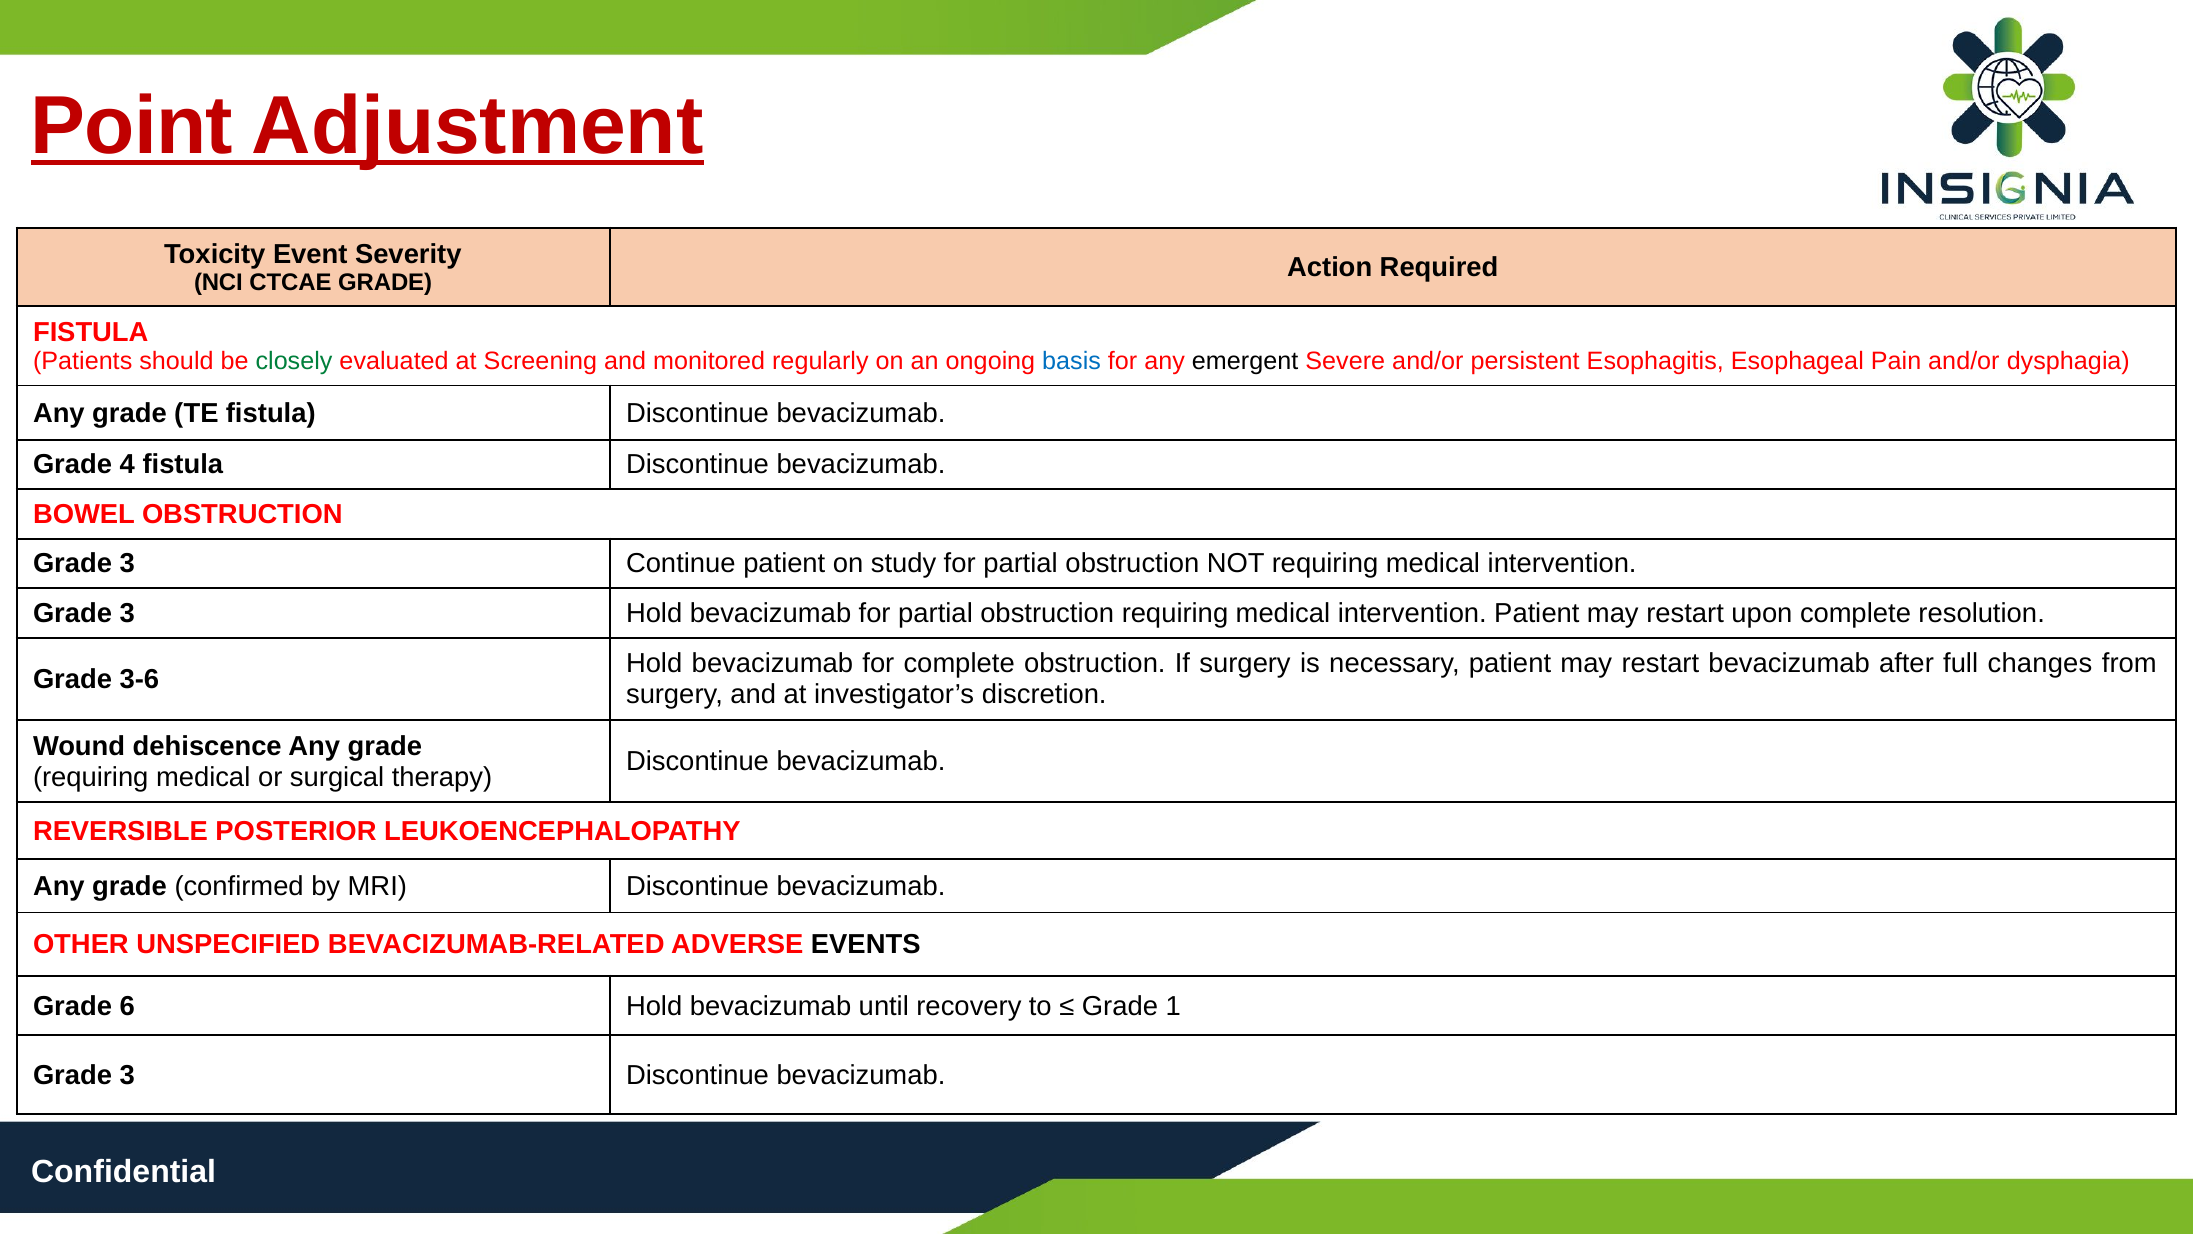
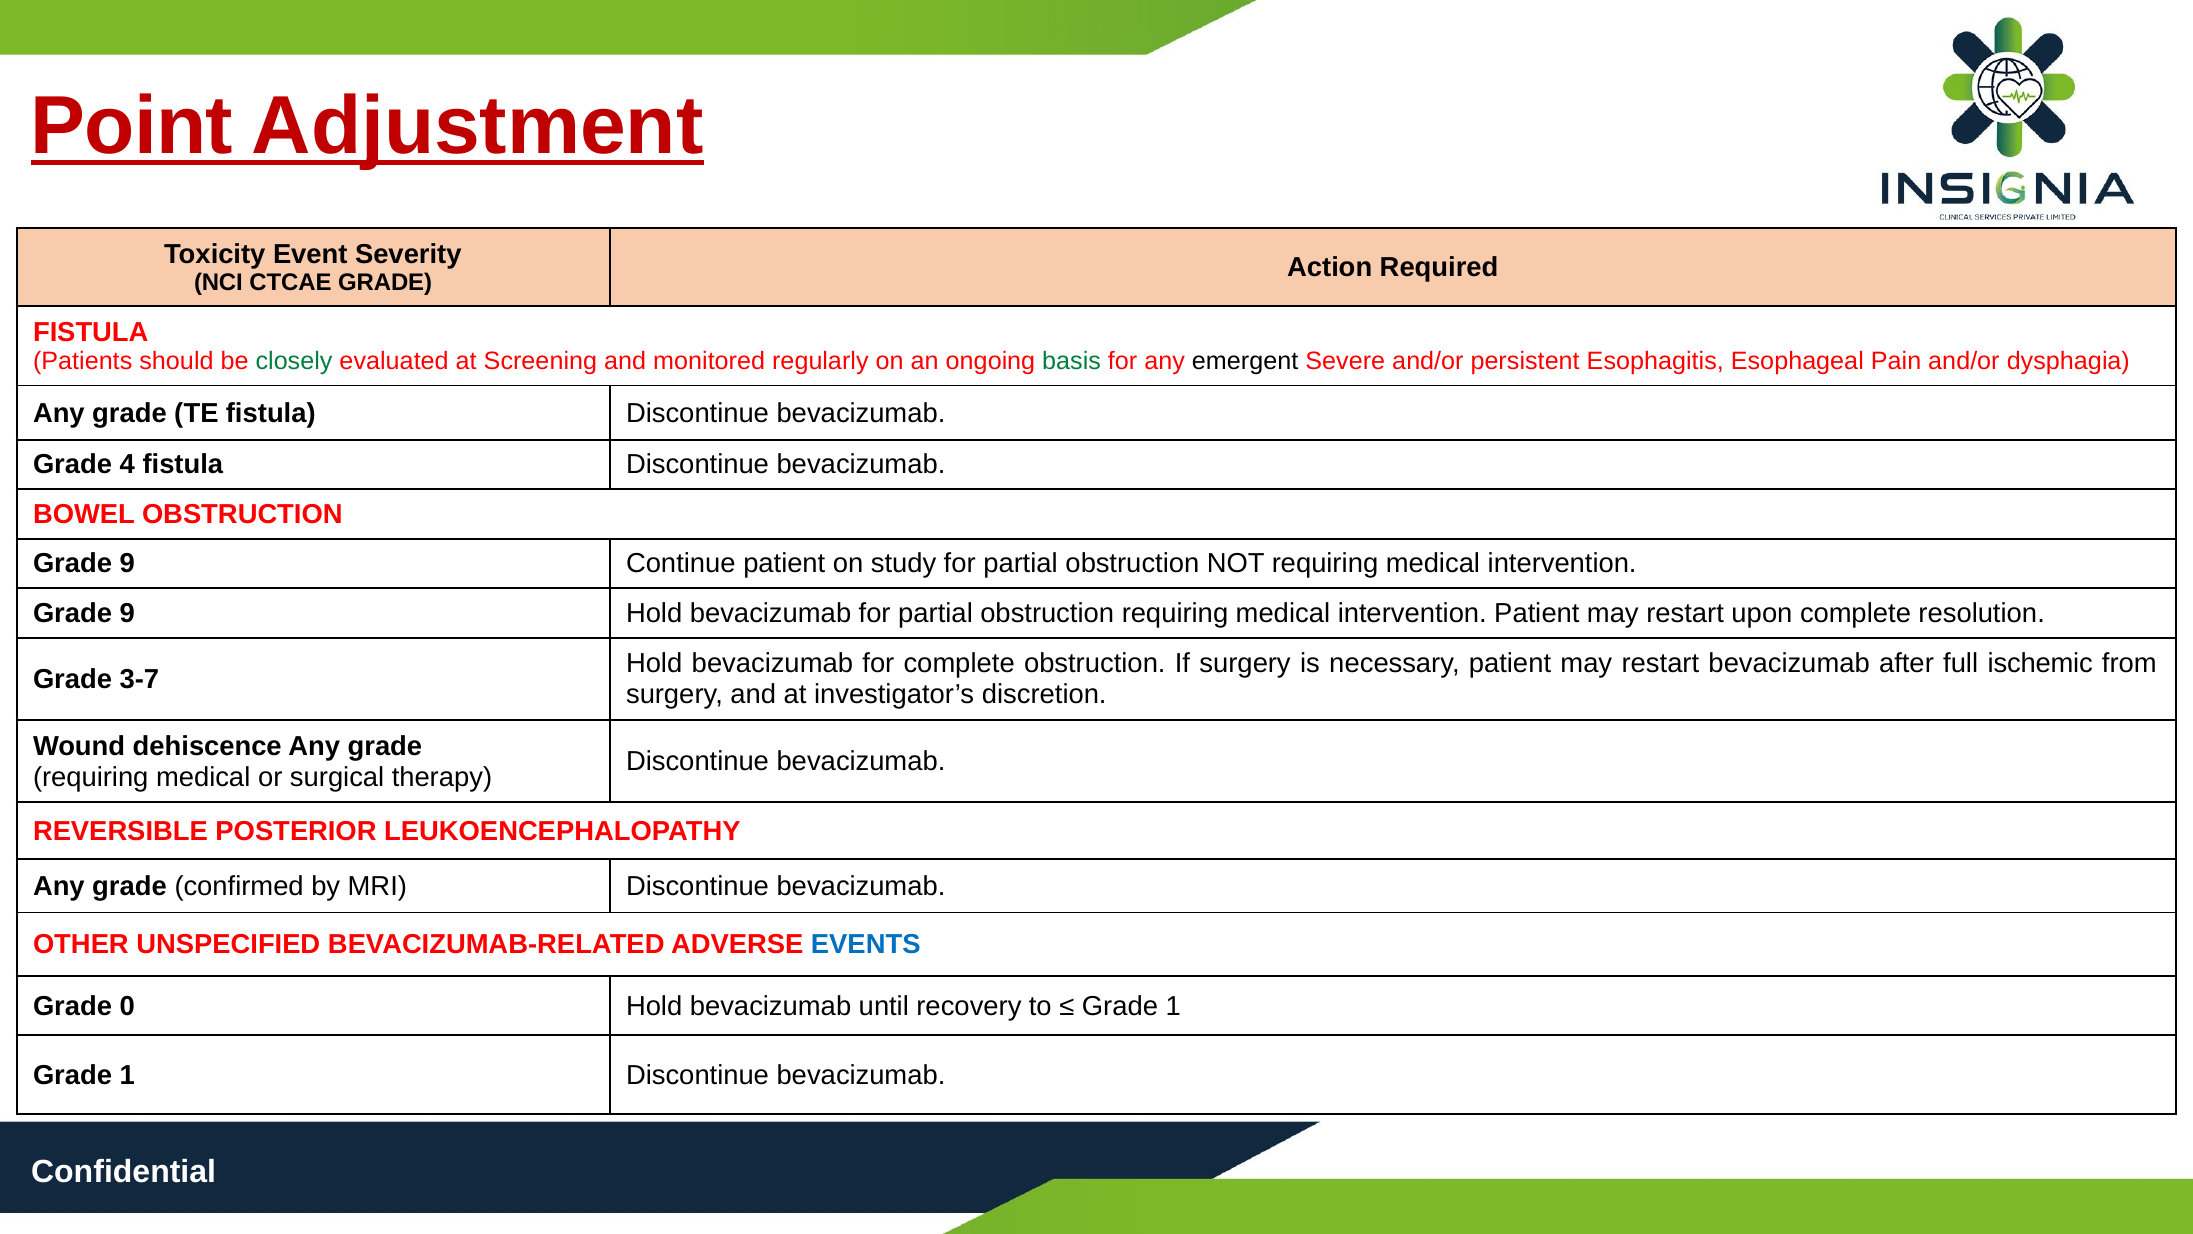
basis colour: blue -> green
3 at (127, 564): 3 -> 9
3 at (127, 613): 3 -> 9
changes: changes -> ischemic
3-6: 3-6 -> 3-7
EVENTS colour: black -> blue
6: 6 -> 0
3 at (127, 1075): 3 -> 1
